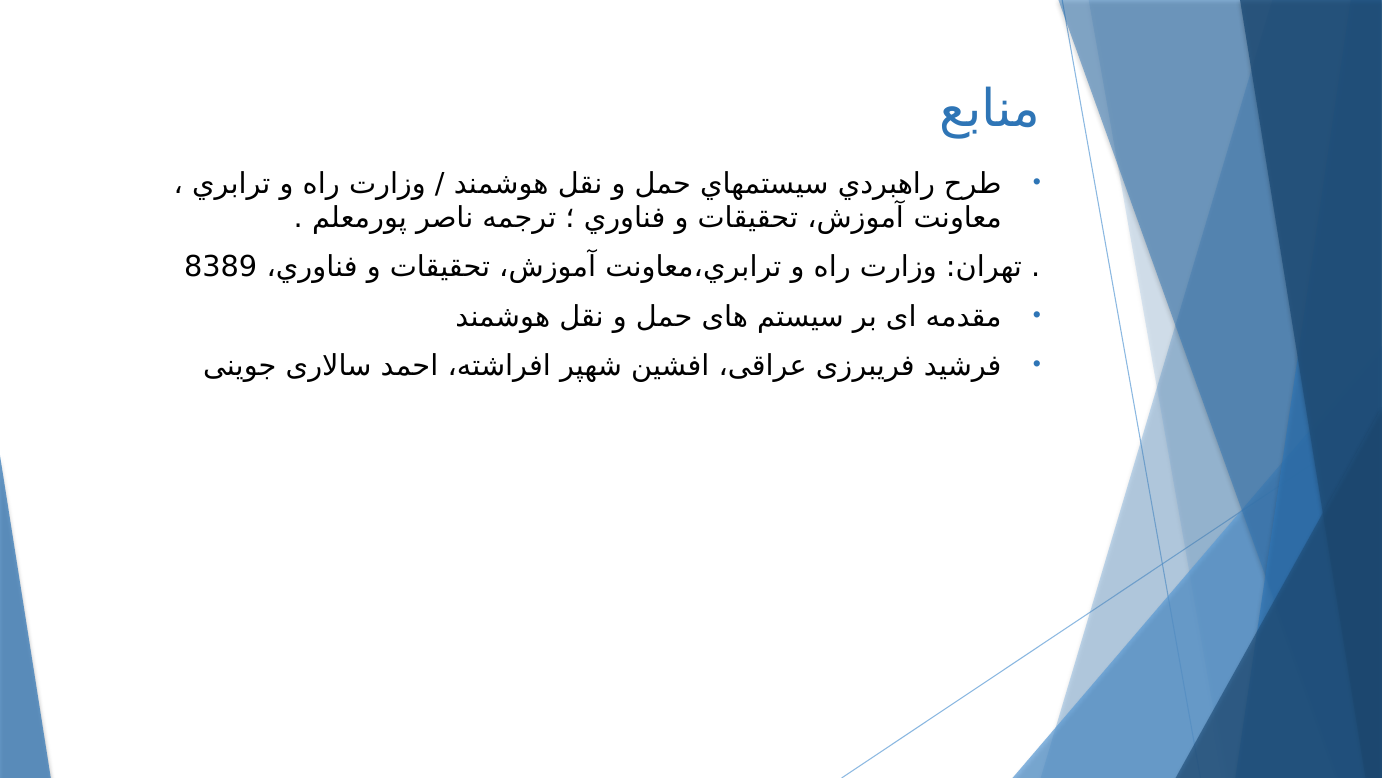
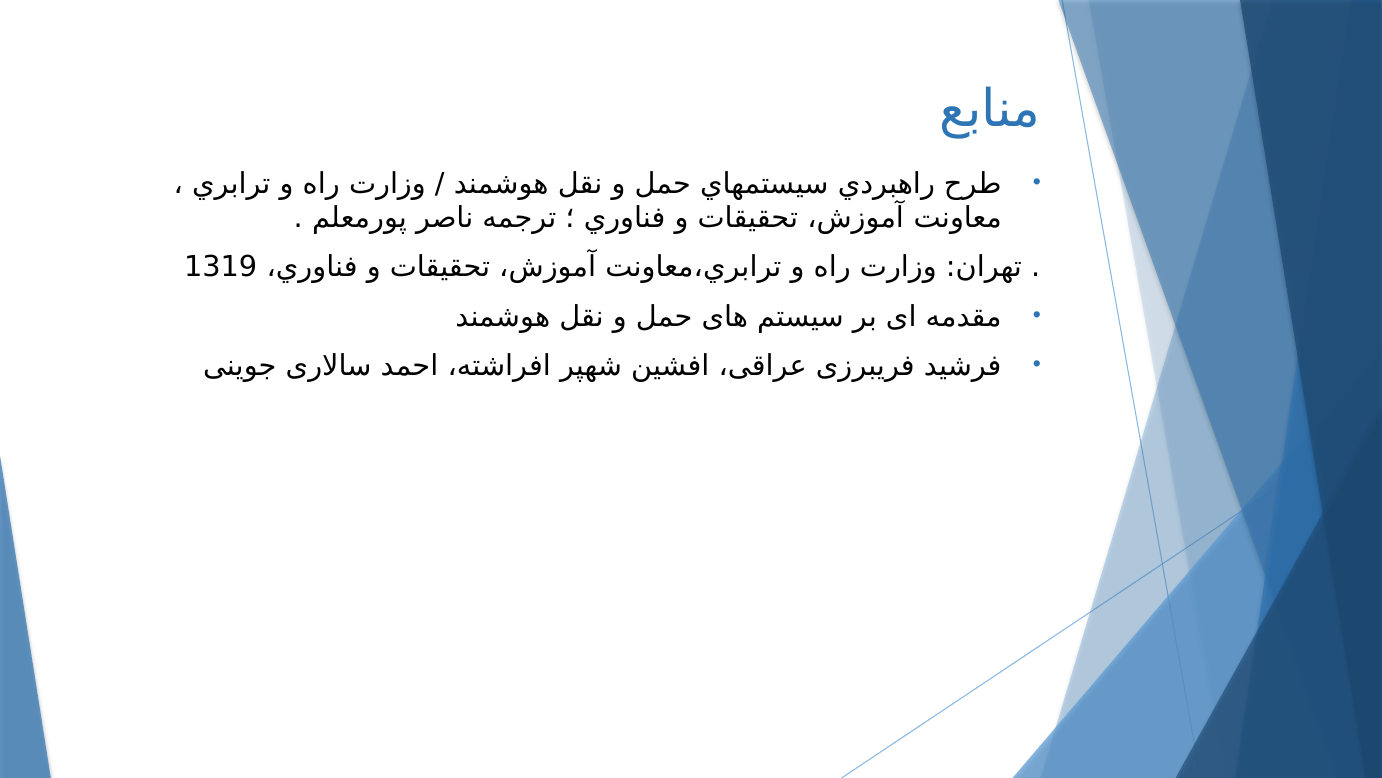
8389: 8389 -> 1319
